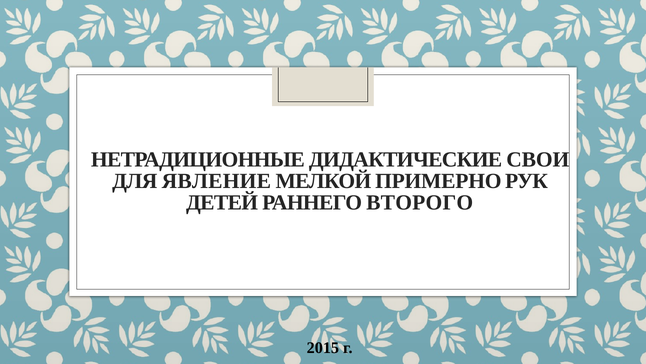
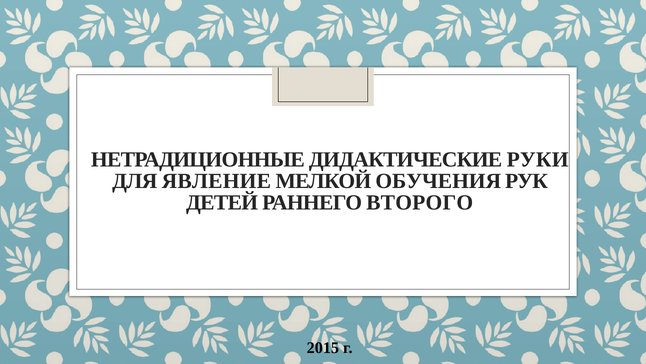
СВОИ: СВОИ -> РУКИ
ПРИМЕРНО: ПРИМЕРНО -> ОБУЧЕНИЯ
